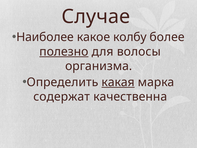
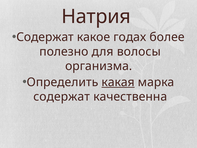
Случае: Случае -> Натрия
Наиболее at (45, 37): Наиболее -> Содержат
колбу: колбу -> годах
полезно underline: present -> none
